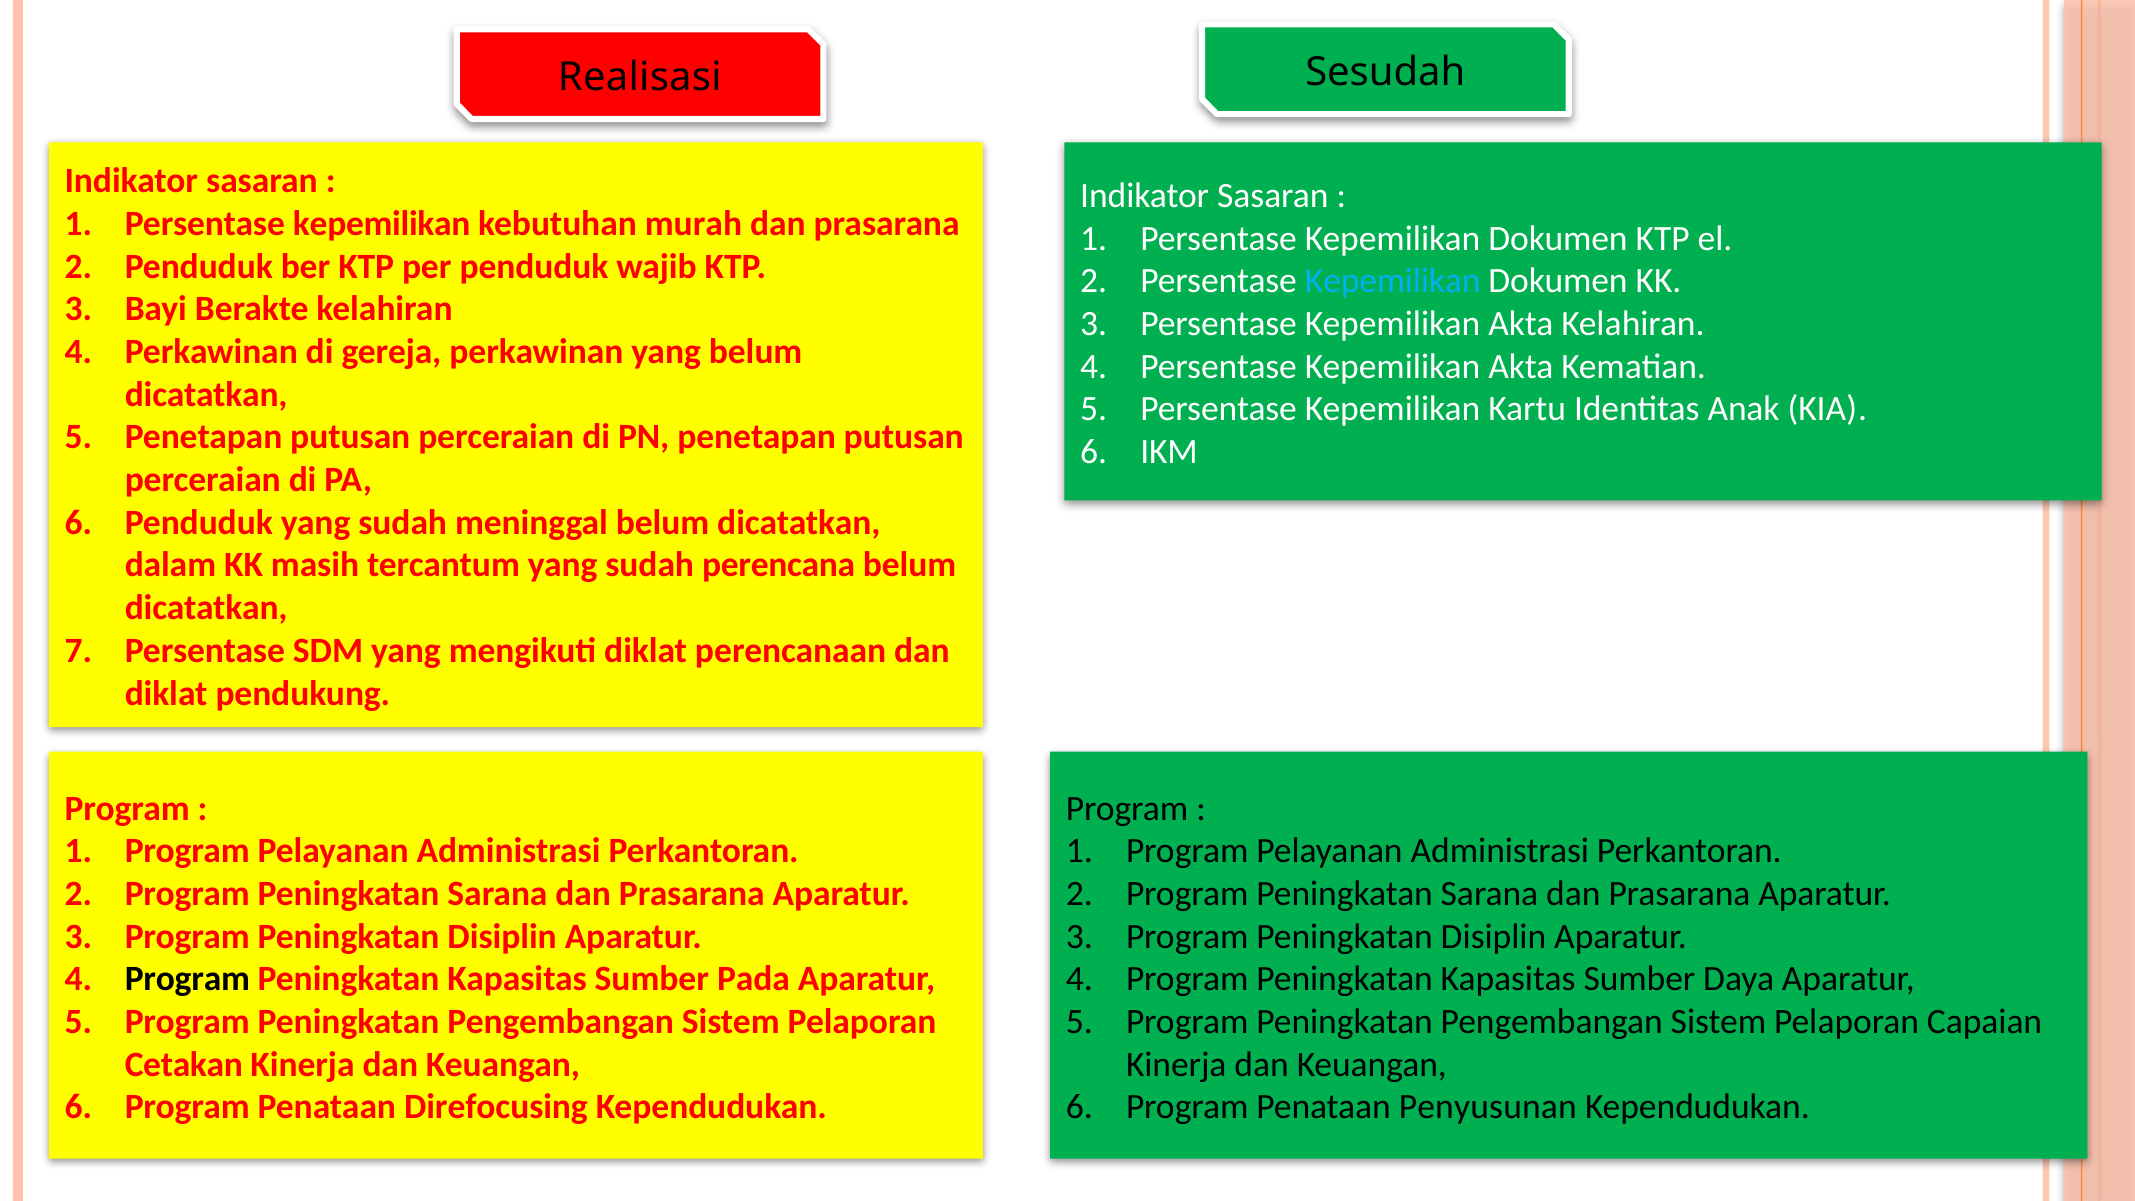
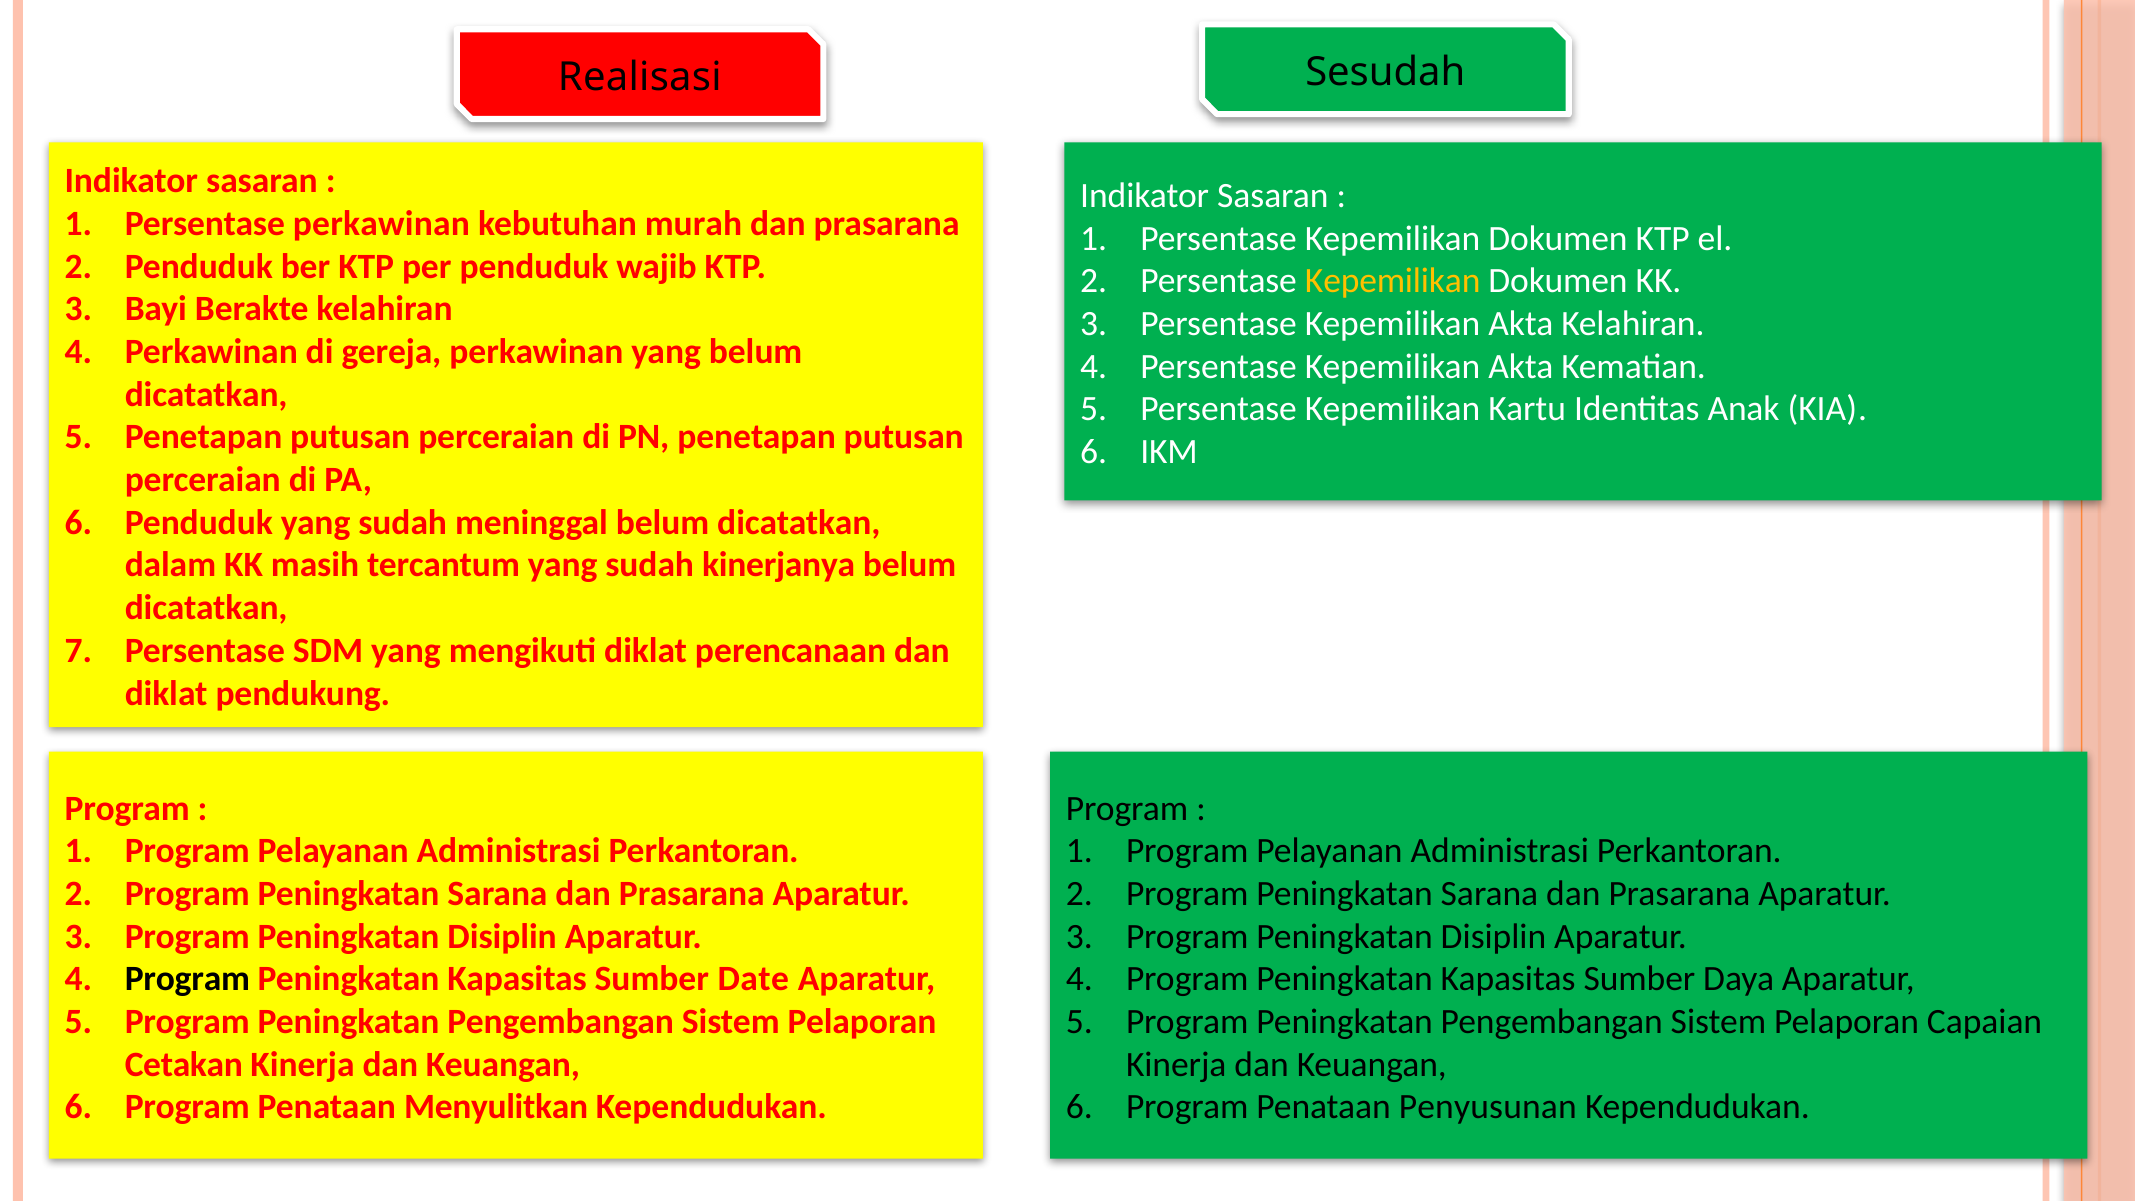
kepemilikan at (382, 224): kepemilikan -> perkawinan
Kepemilikan at (1393, 281) colour: light blue -> yellow
perencana: perencana -> kinerjanya
Pada: Pada -> Date
Direfocusing: Direfocusing -> Menyulitkan
